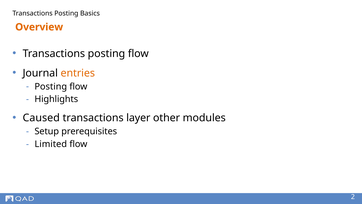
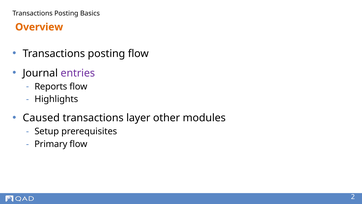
entries colour: orange -> purple
Posting at (51, 86): Posting -> Reports
Limited: Limited -> Primary
